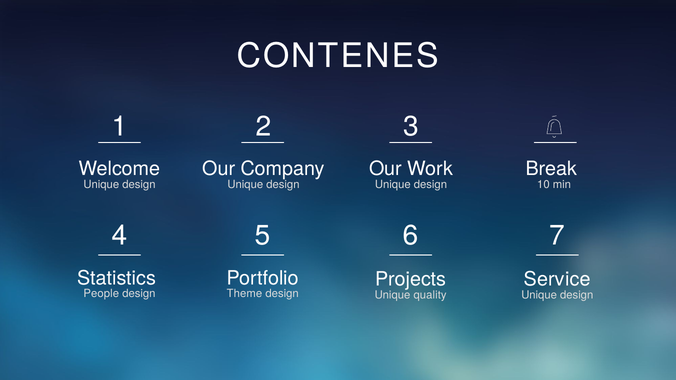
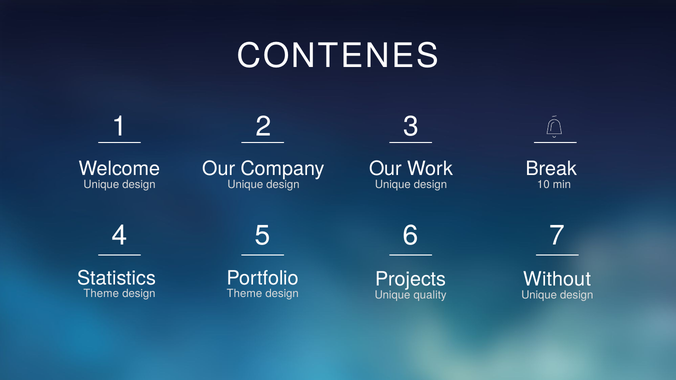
Service: Service -> Without
People at (101, 294): People -> Theme
